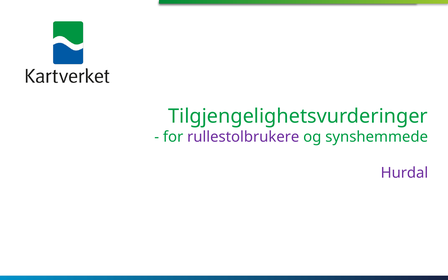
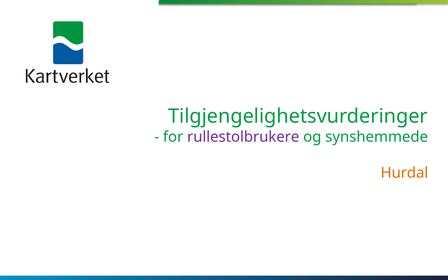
Hurdal colour: purple -> orange
